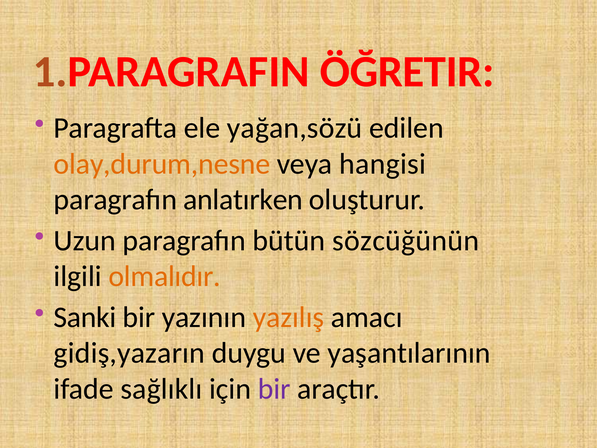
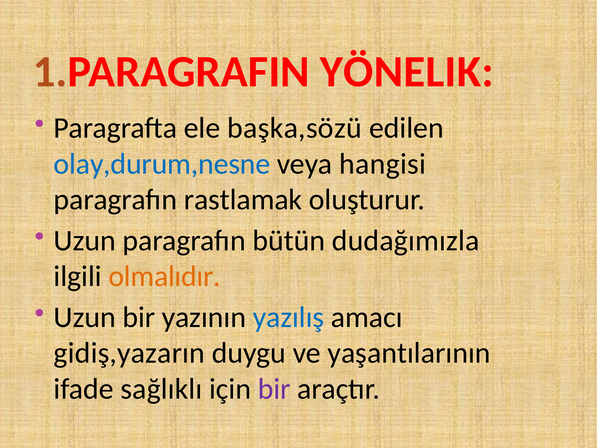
ÖĞRETIR: ÖĞRETIR -> YÖNELIK
yağan,sözü: yağan,sözü -> başka,sözü
olay,durum,nesne colour: orange -> blue
anlatırken: anlatırken -> rastlamak
sözcüğünün: sözcüğünün -> dudağımızla
Sanki at (85, 317): Sanki -> Uzun
yazılış colour: orange -> blue
